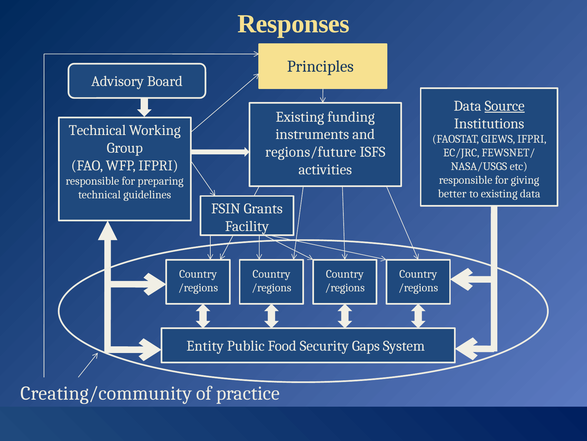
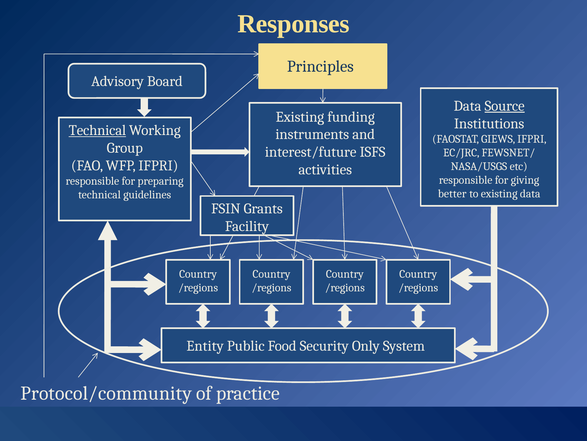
Technical at (97, 130) underline: none -> present
regions/future: regions/future -> interest/future
Gaps: Gaps -> Only
Creating/community: Creating/community -> Protocol/community
